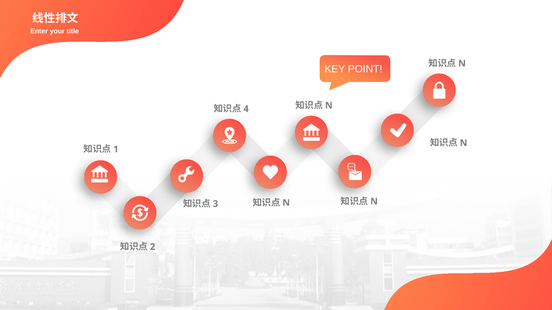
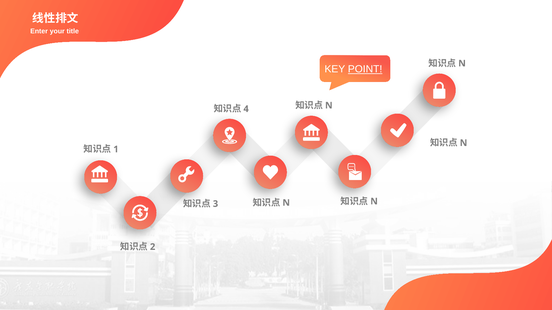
POINT underline: none -> present
